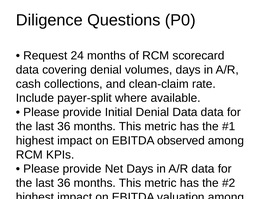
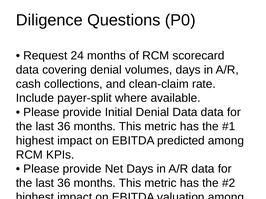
observed: observed -> predicted
